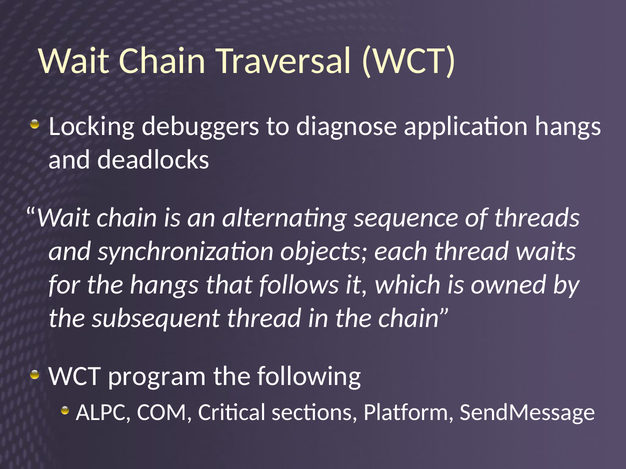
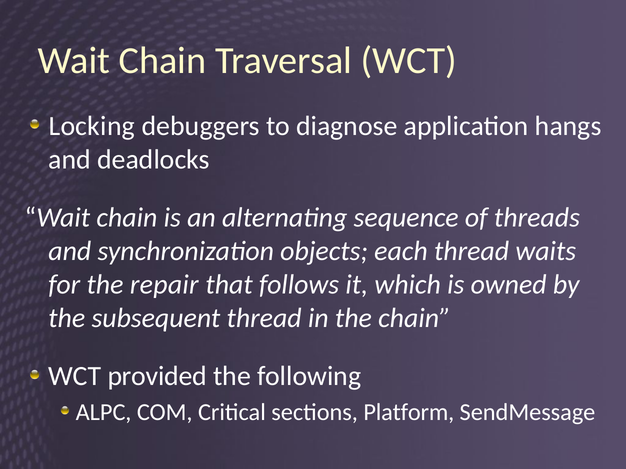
the hangs: hangs -> repair
program: program -> provided
